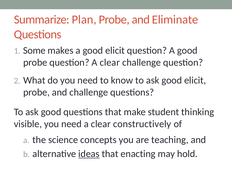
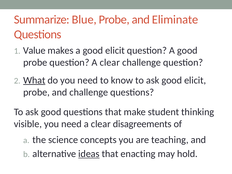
Plan: Plan -> Blue
Some: Some -> Value
What underline: none -> present
constructively: constructively -> disagreements
